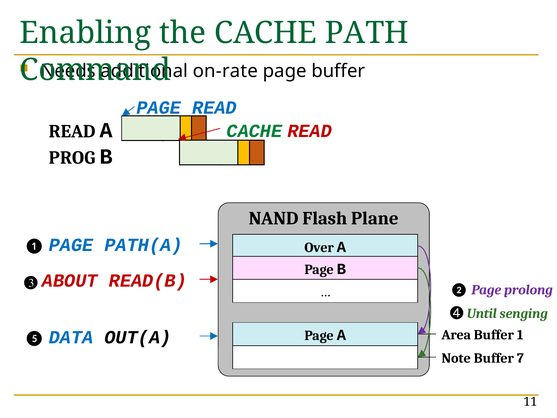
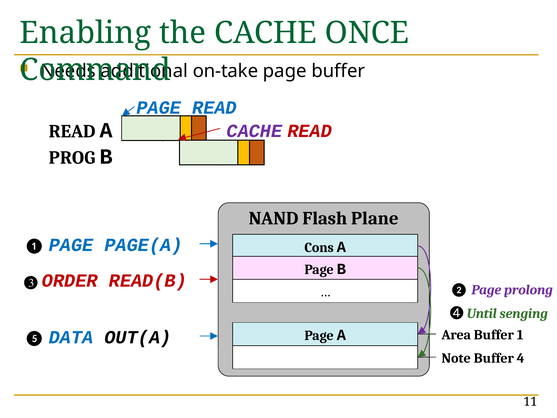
PATH: PATH -> ONCE
on-rate: on-rate -> on-take
CACHE at (254, 131) colour: green -> purple
PATH(A: PATH(A -> PAGE(A
Over: Over -> Cons
ABOUT: ABOUT -> ORDER
7: 7 -> 4
